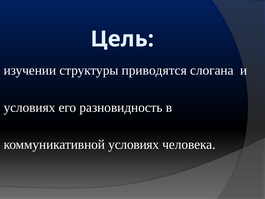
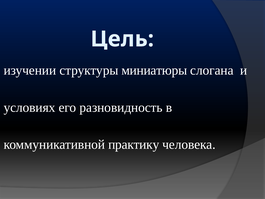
приводятся: приводятся -> миниатюры
коммуникативной условиях: условиях -> практику
